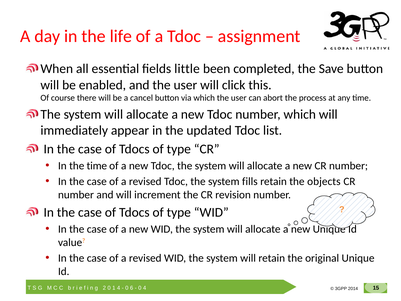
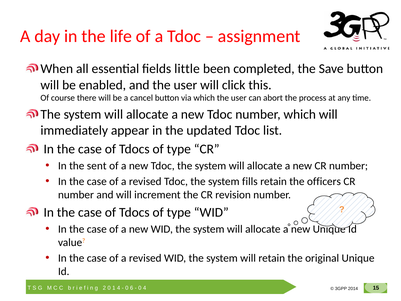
the time: time -> sent
objects: objects -> officers
